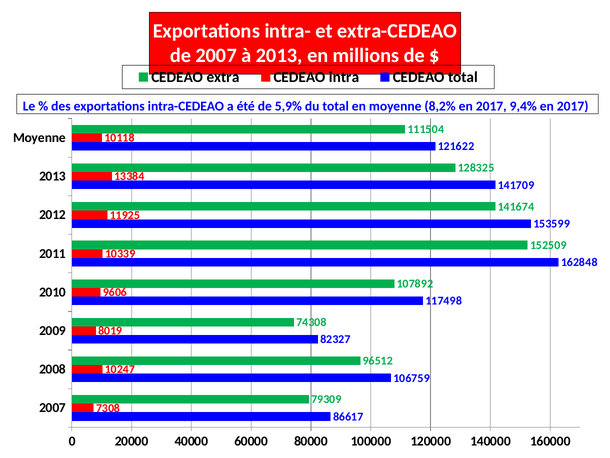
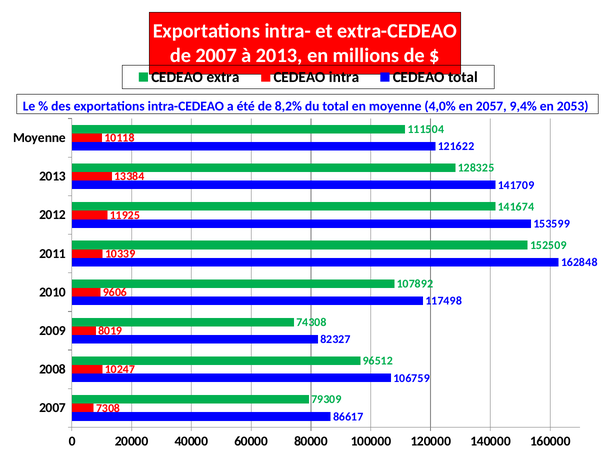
5,9%: 5,9% -> 8,2%
8,2%: 8,2% -> 4,0%
2017 at (491, 106): 2017 -> 2057
9,4% en 2017: 2017 -> 2053
